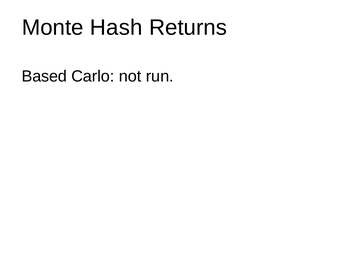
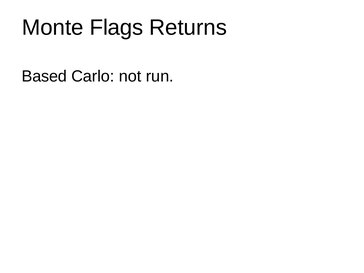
Hash: Hash -> Flags
